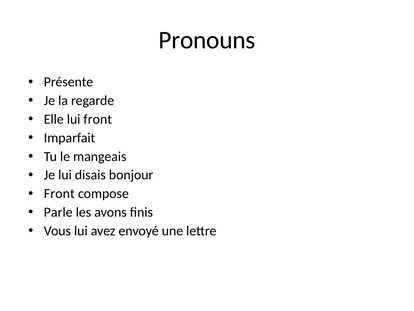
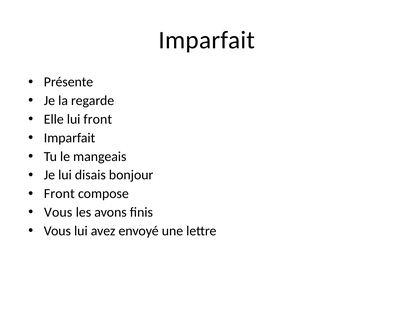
Pronouns at (207, 40): Pronouns -> Imparfait
Parle at (58, 212): Parle -> Vous
